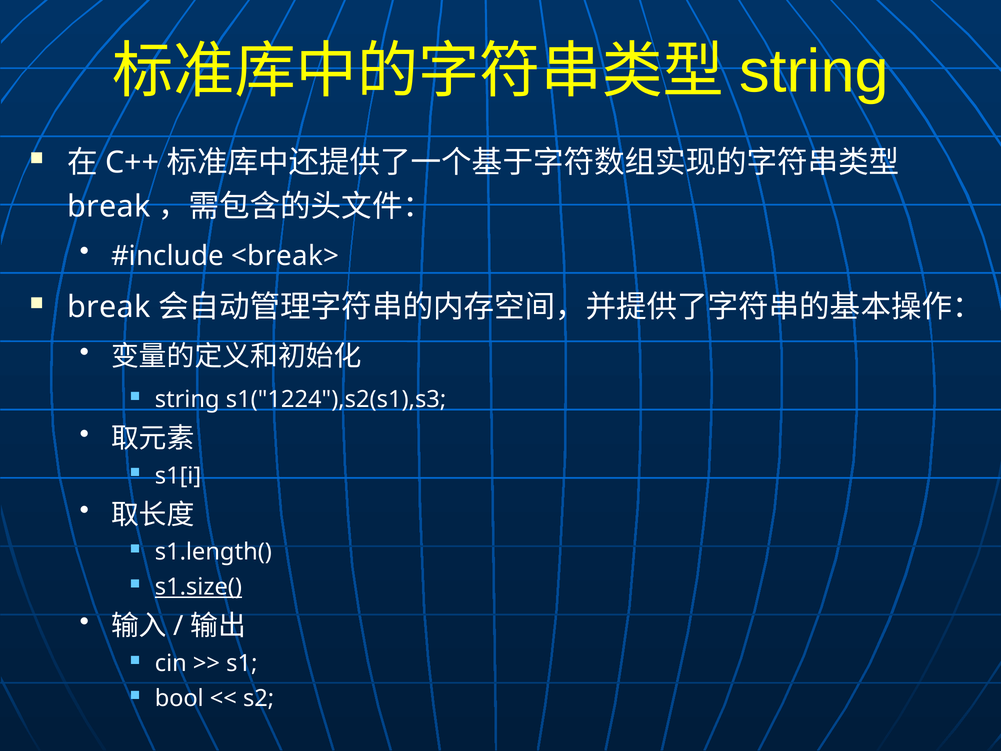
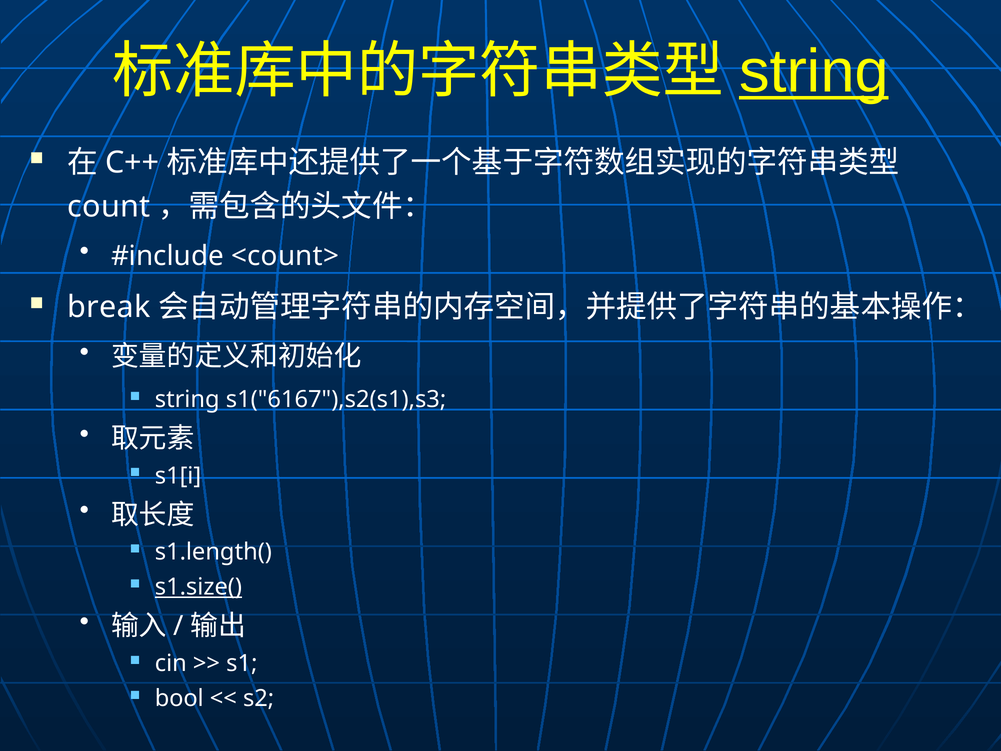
string at (814, 72) underline: none -> present
break at (109, 207): break -> count
<break>: <break> -> <count>
s1("1224"),s2(s1),s3: s1("1224"),s2(s1),s3 -> s1("6167"),s2(s1),s3
